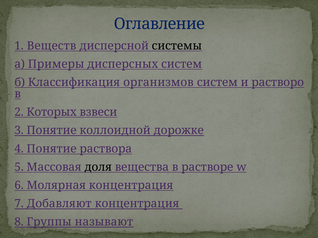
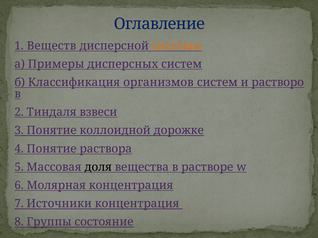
системы colour: black -> orange
Которых: Которых -> Тиндаля
Добавляют: Добавляют -> Источники
называют: называют -> состояние
